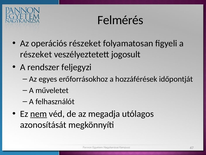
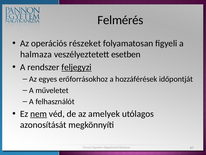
részeket at (36, 54): részeket -> halmaza
jogosult: jogosult -> esetben
feljegyzi underline: none -> present
megadja: megadja -> amelyek
